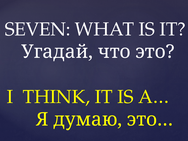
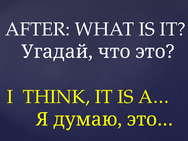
SEVEN: SEVEN -> AFTER
